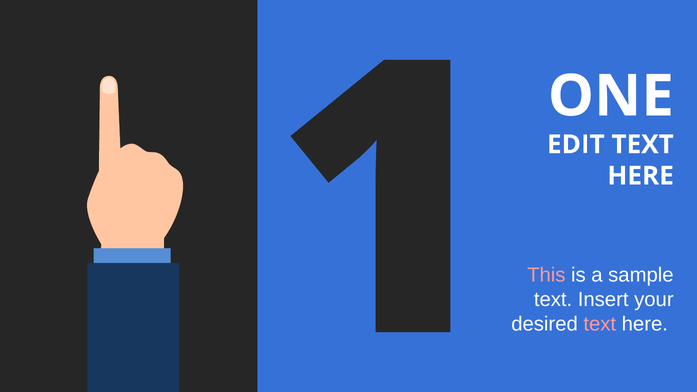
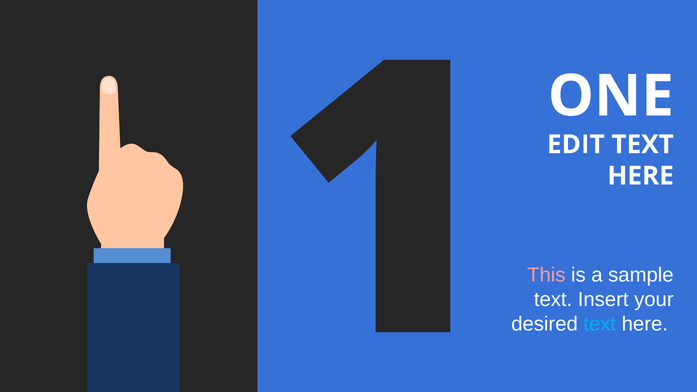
text at (600, 324) colour: pink -> light blue
